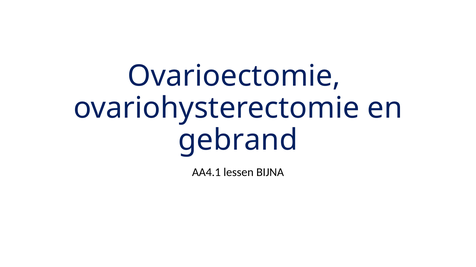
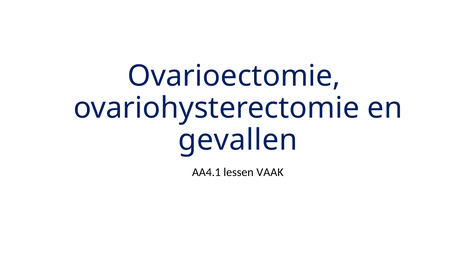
gebrand: gebrand -> gevallen
BIJNA: BIJNA -> VAAK
